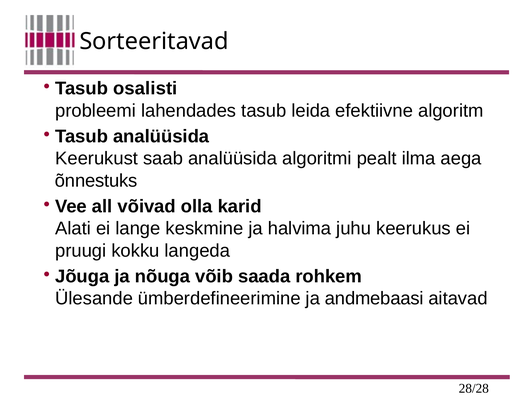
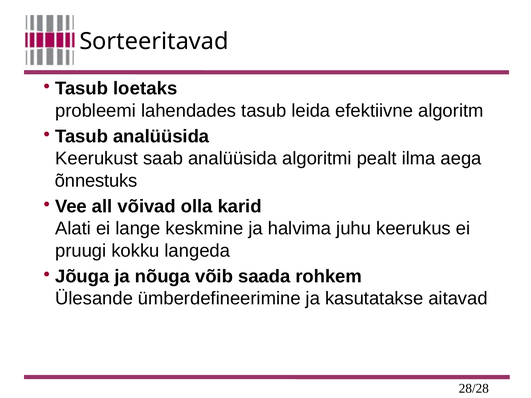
osalisti: osalisti -> loetaks
andmebaasi: andmebaasi -> kasutatakse
